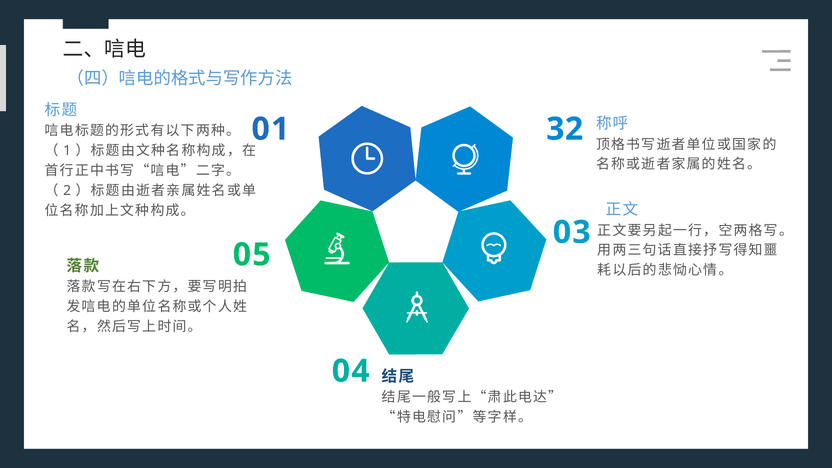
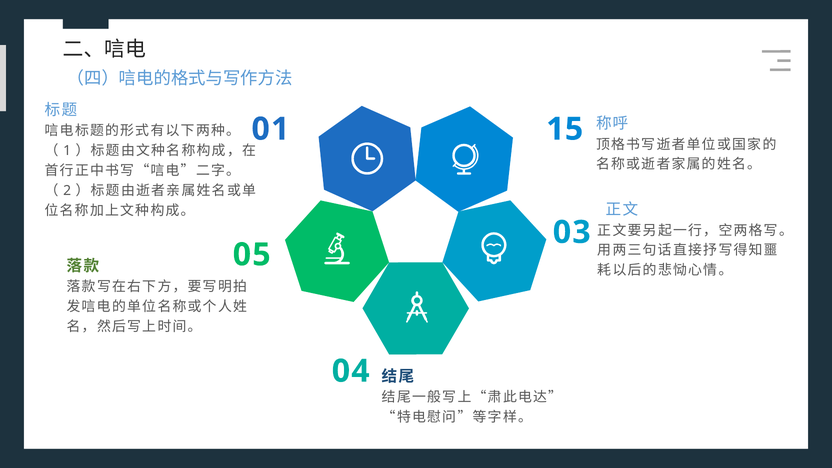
32: 32 -> 15
